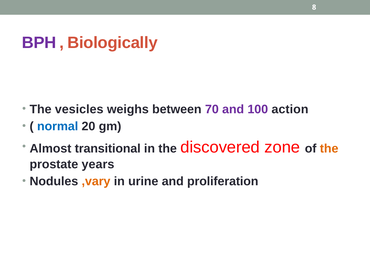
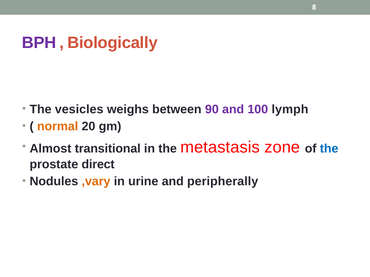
70: 70 -> 90
action: action -> lymph
normal colour: blue -> orange
discovered: discovered -> metastasis
the at (329, 149) colour: orange -> blue
years: years -> direct
proliferation: proliferation -> peripherally
